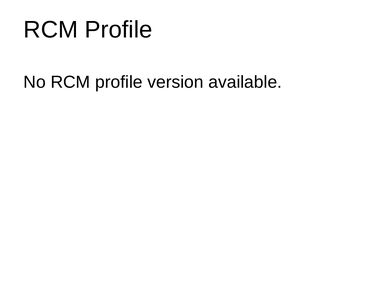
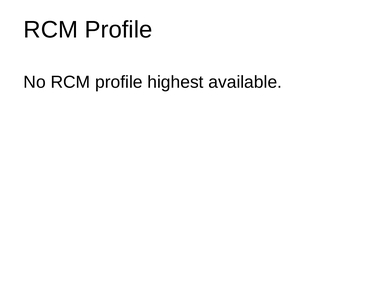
version: version -> highest
